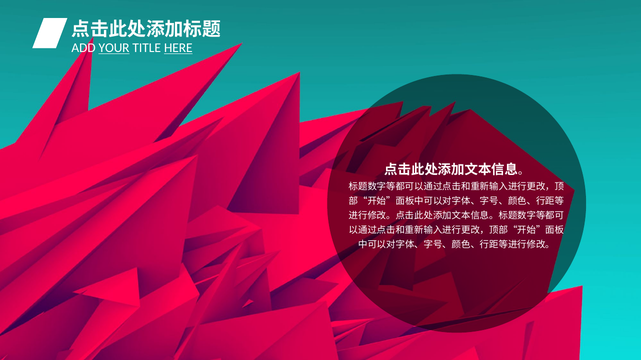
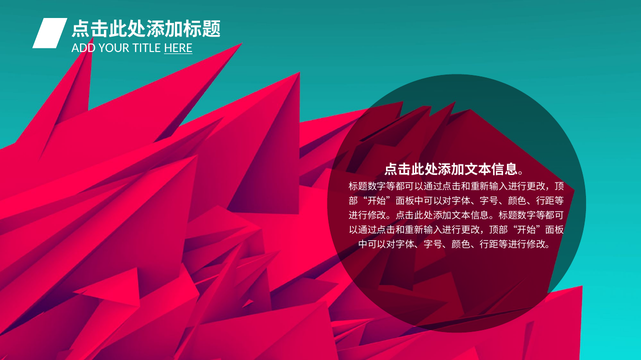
YOUR underline: present -> none
